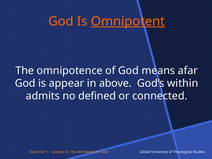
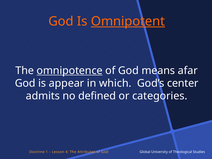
omnipotence underline: none -> present
above: above -> which
within: within -> center
connected: connected -> categories
